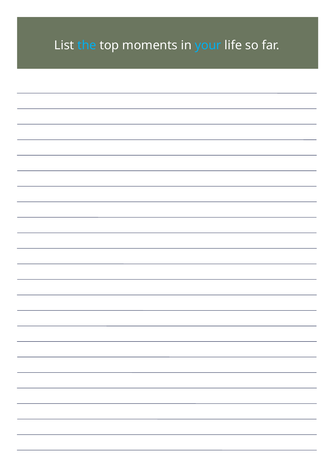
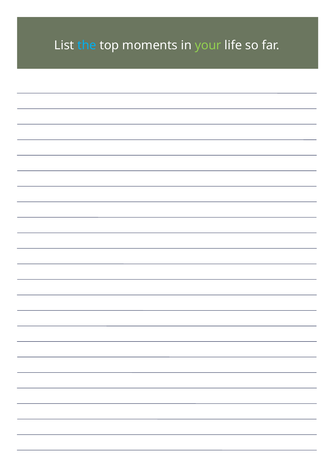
your colour: light blue -> light green
